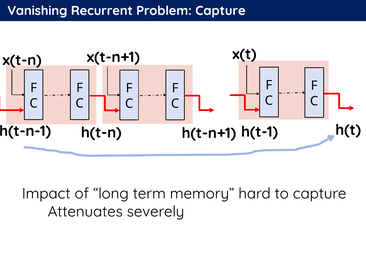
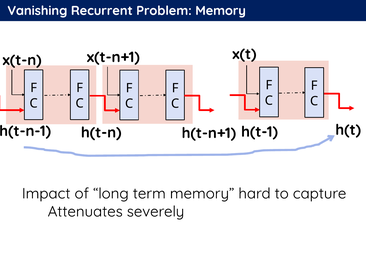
Problem Capture: Capture -> Memory
